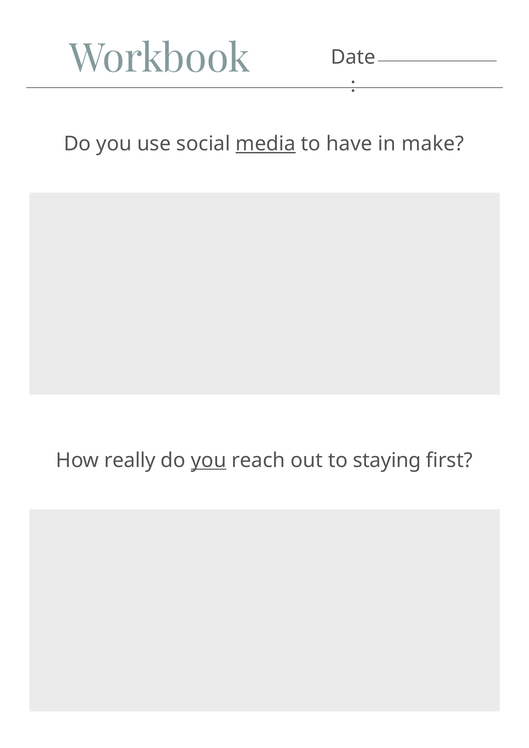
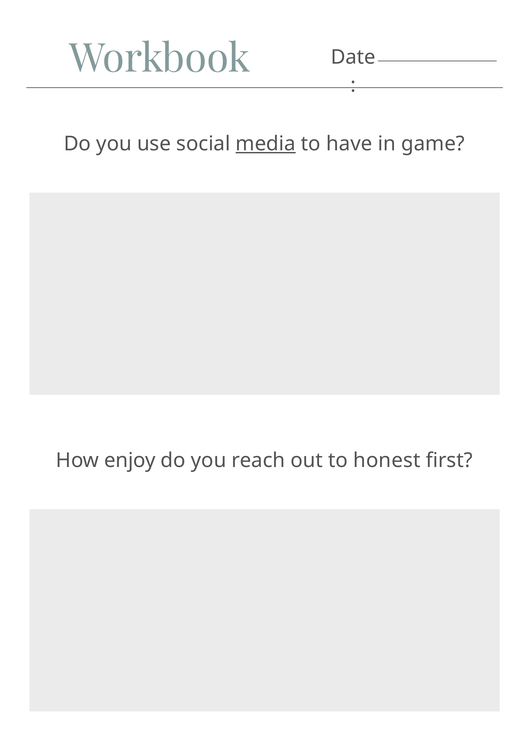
make: make -> game
really: really -> enjoy
you at (209, 461) underline: present -> none
staying: staying -> honest
